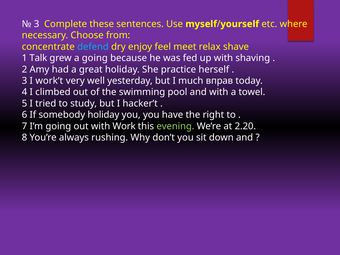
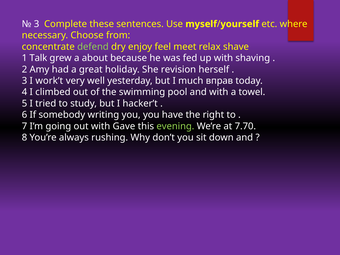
defend colour: light blue -> light green
a going: going -> about
practice: practice -> revision
somebody holiday: holiday -> writing
Work: Work -> Gave
2.20: 2.20 -> 7.70
